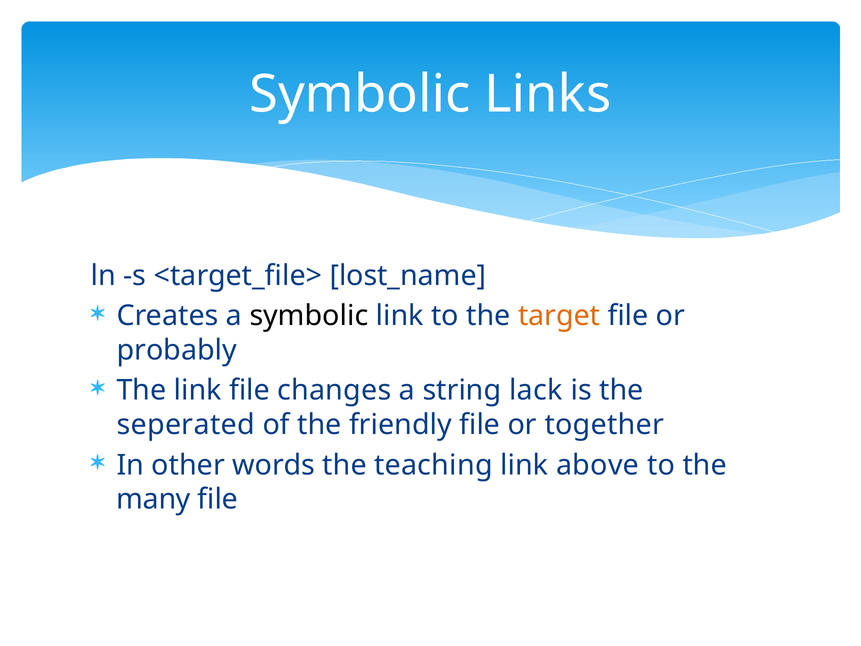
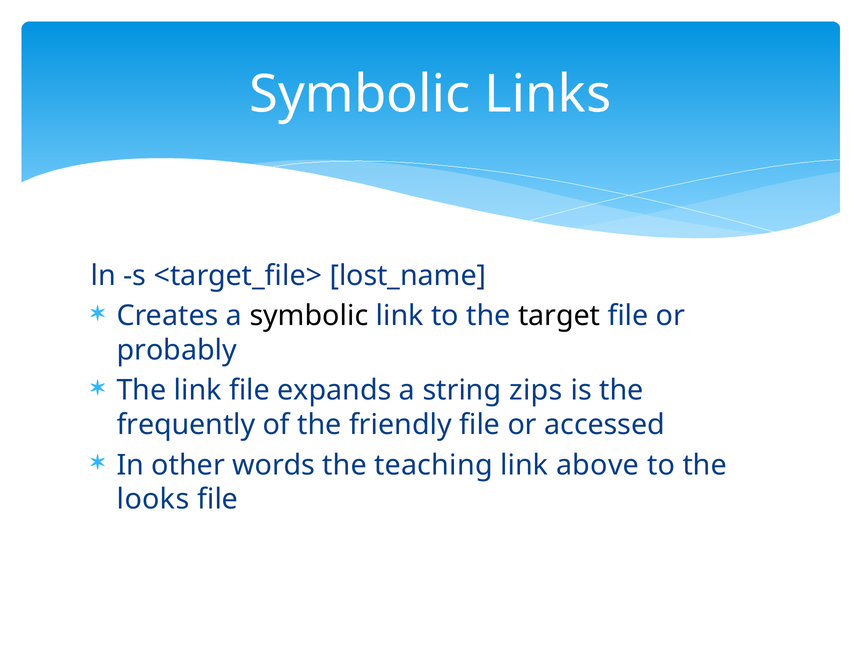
target colour: orange -> black
changes: changes -> expands
lack: lack -> zips
seperated: seperated -> frequently
together: together -> accessed
many: many -> looks
